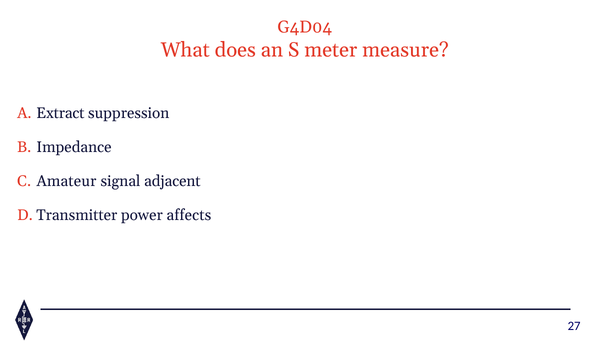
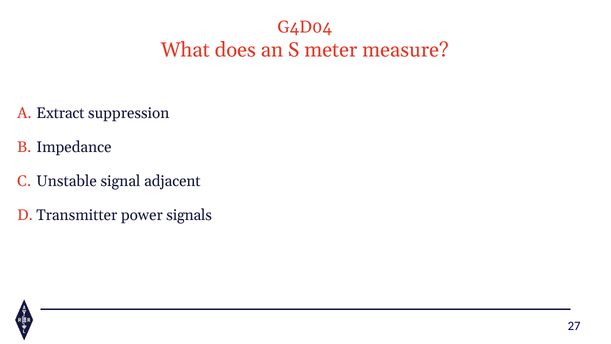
Amateur: Amateur -> Unstable
affects: affects -> signals
